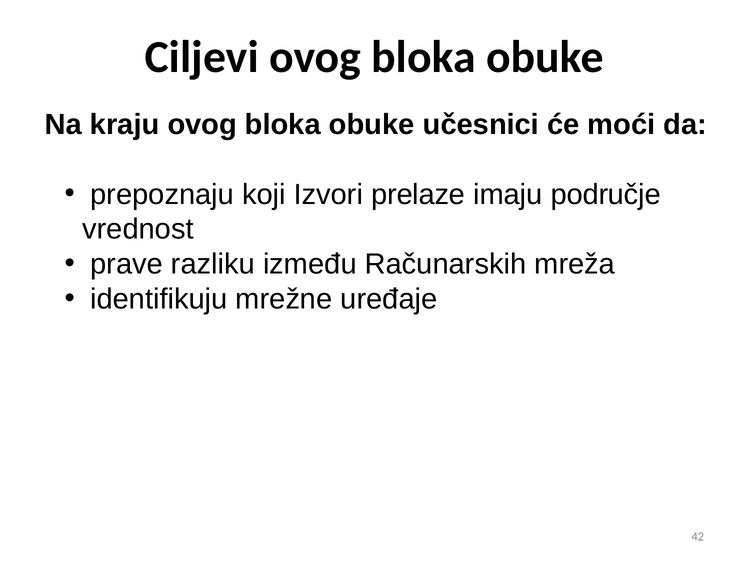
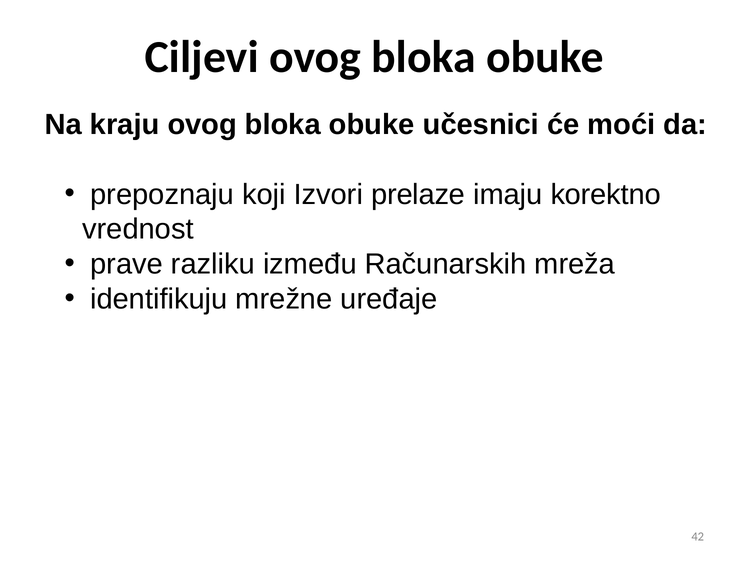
područje: područje -> korektno
